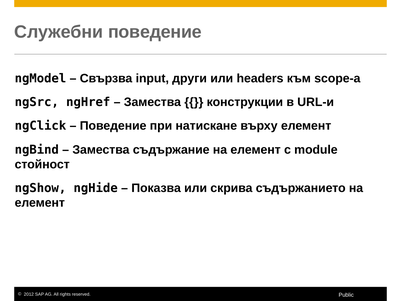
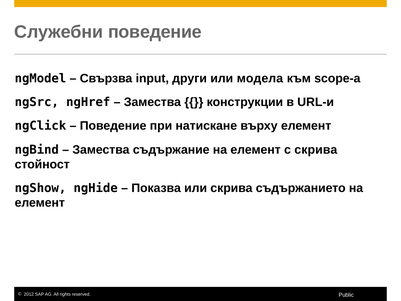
headers: headers -> модела
с module: module -> скрива
